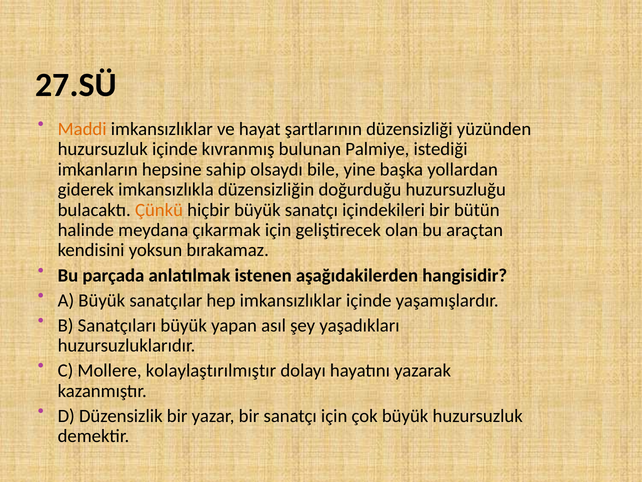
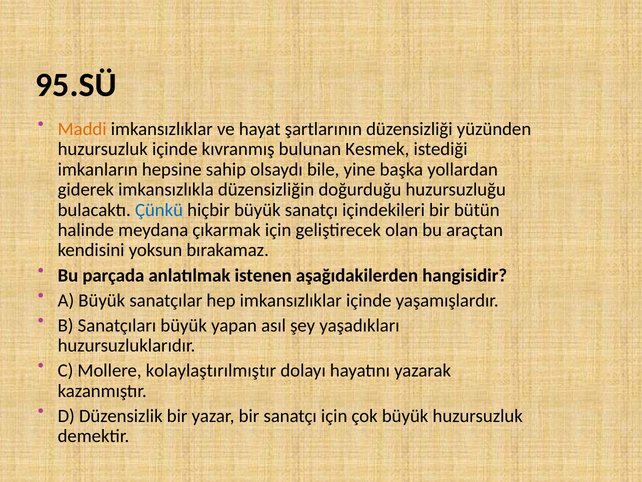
27.SÜ: 27.SÜ -> 95.SÜ
Palmiye: Palmiye -> Kesmek
Çünkü colour: orange -> blue
